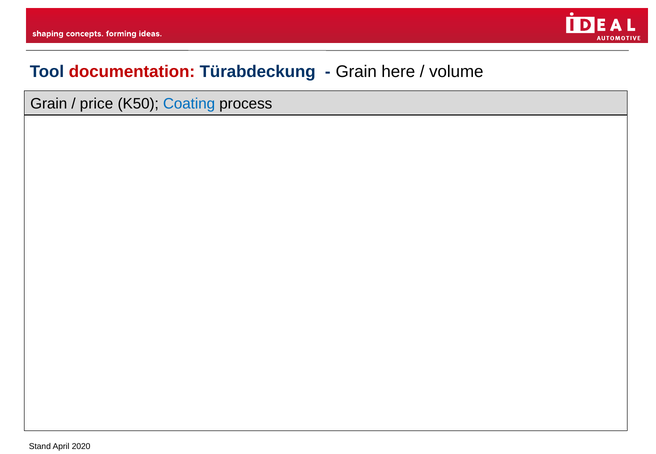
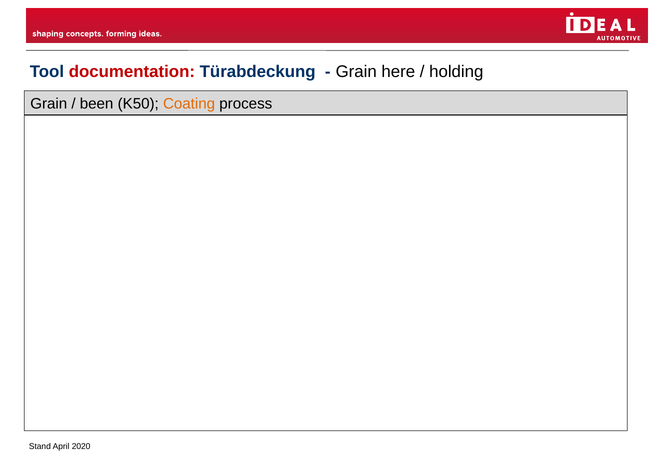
volume: volume -> holding
price: price -> been
Coating colour: blue -> orange
